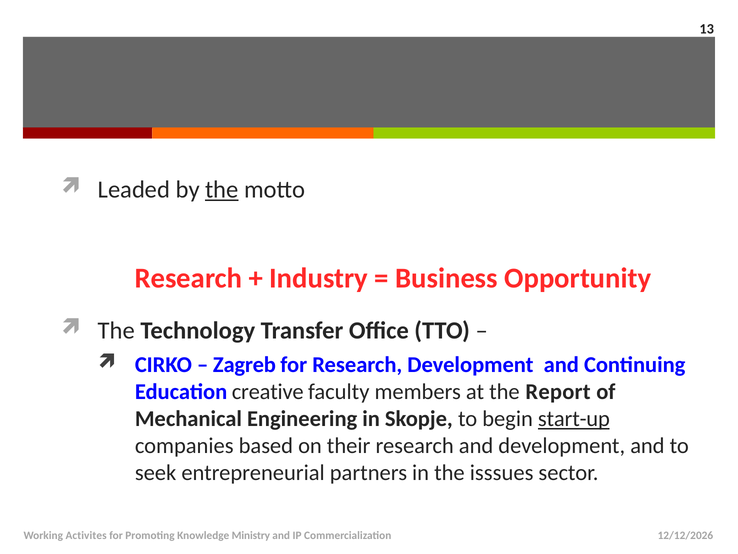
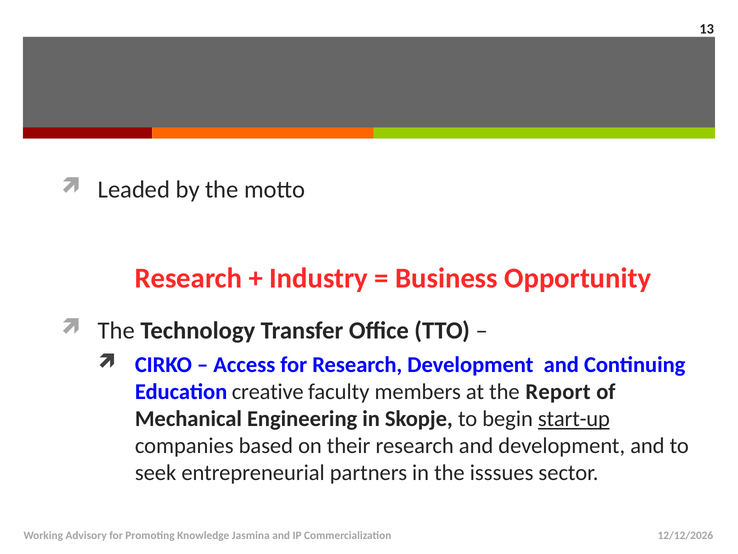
the at (222, 190) underline: present -> none
Zagreb: Zagreb -> Access
Activites: Activites -> Advisory
Ministry: Ministry -> Jasmina
